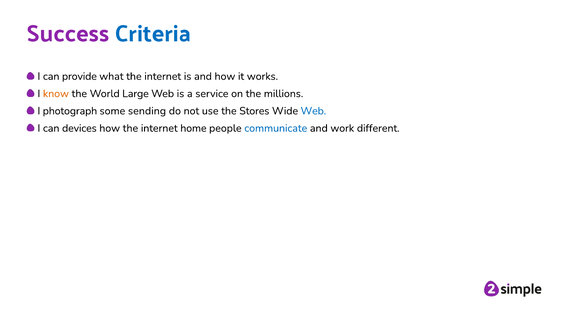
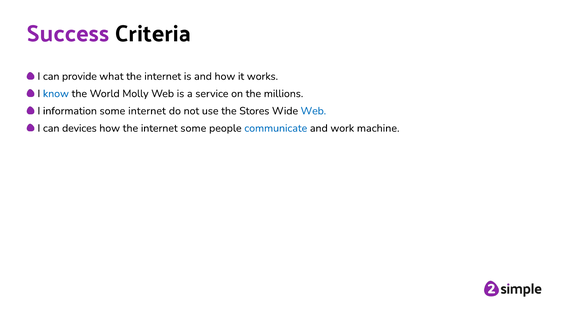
Criteria colour: blue -> black
know colour: orange -> blue
Large: Large -> Molly
photograph: photograph -> information
some sending: sending -> internet
internet home: home -> some
different: different -> machine
